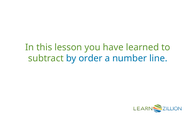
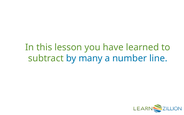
order: order -> many
